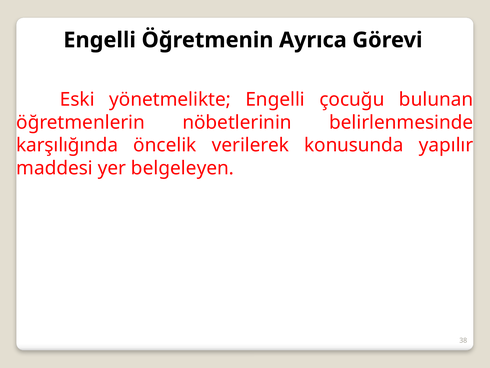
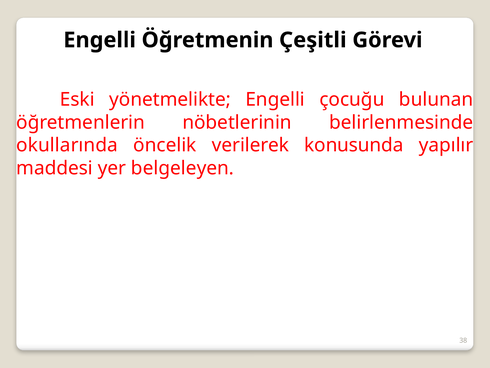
Ayrıca: Ayrıca -> Çeşitli
karşılığında: karşılığında -> okullarında
